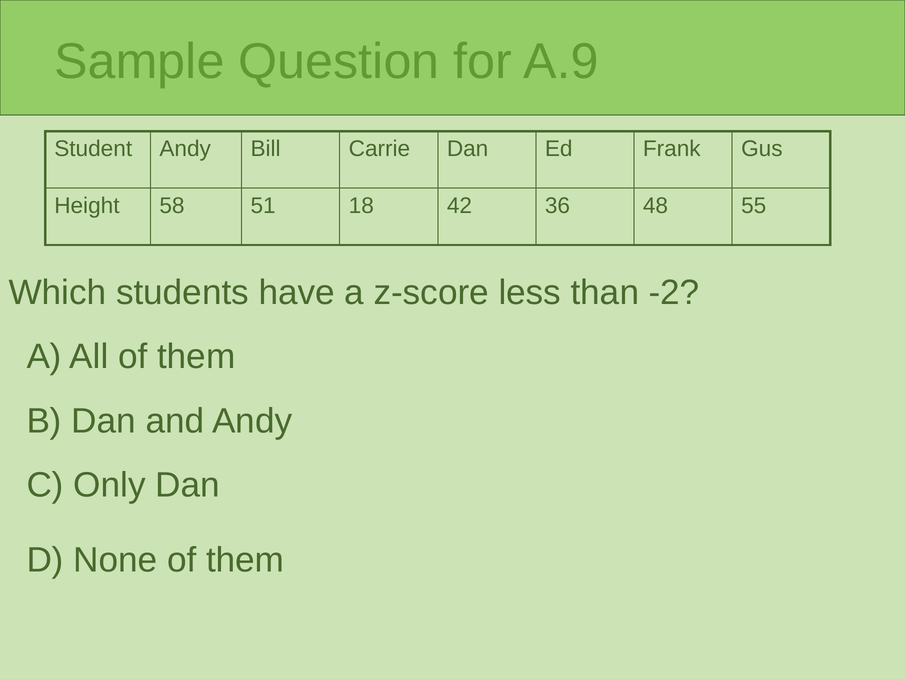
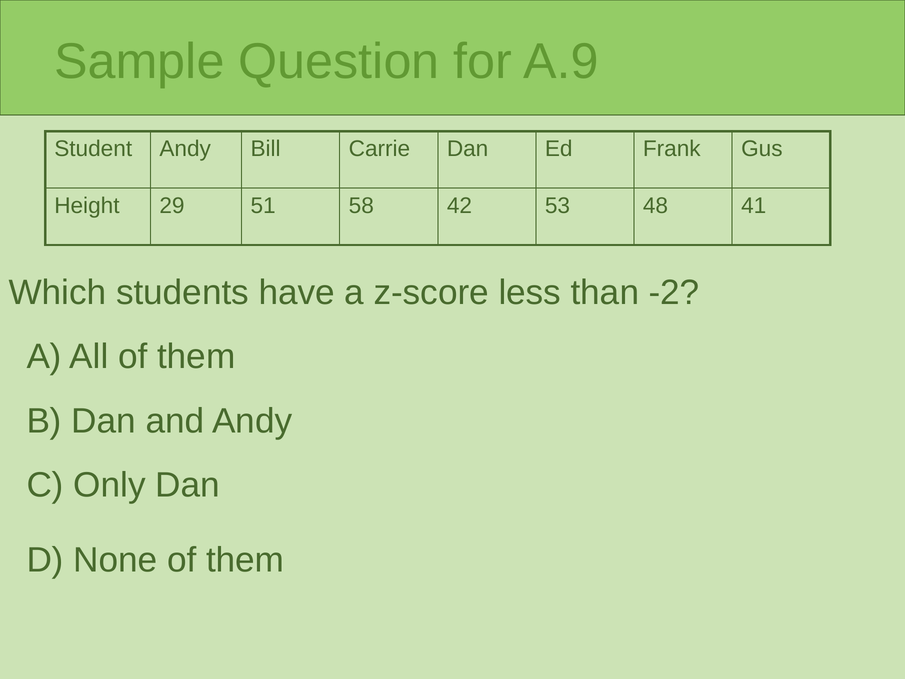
58: 58 -> 29
18: 18 -> 58
36: 36 -> 53
55: 55 -> 41
